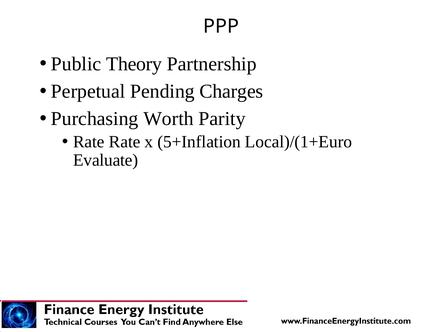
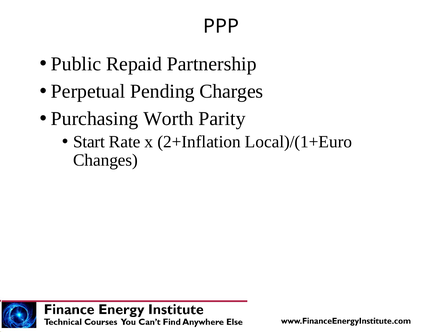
Theory: Theory -> Repaid
Rate at (89, 142): Rate -> Start
5+Inflation: 5+Inflation -> 2+Inflation
Evaluate: Evaluate -> Changes
